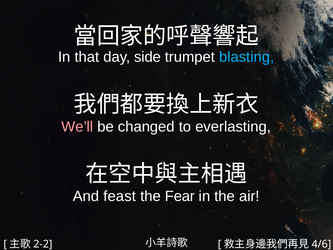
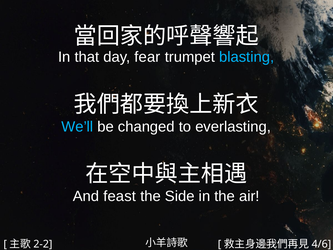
side: side -> fear
We’ll colour: pink -> light blue
Fear: Fear -> Side
